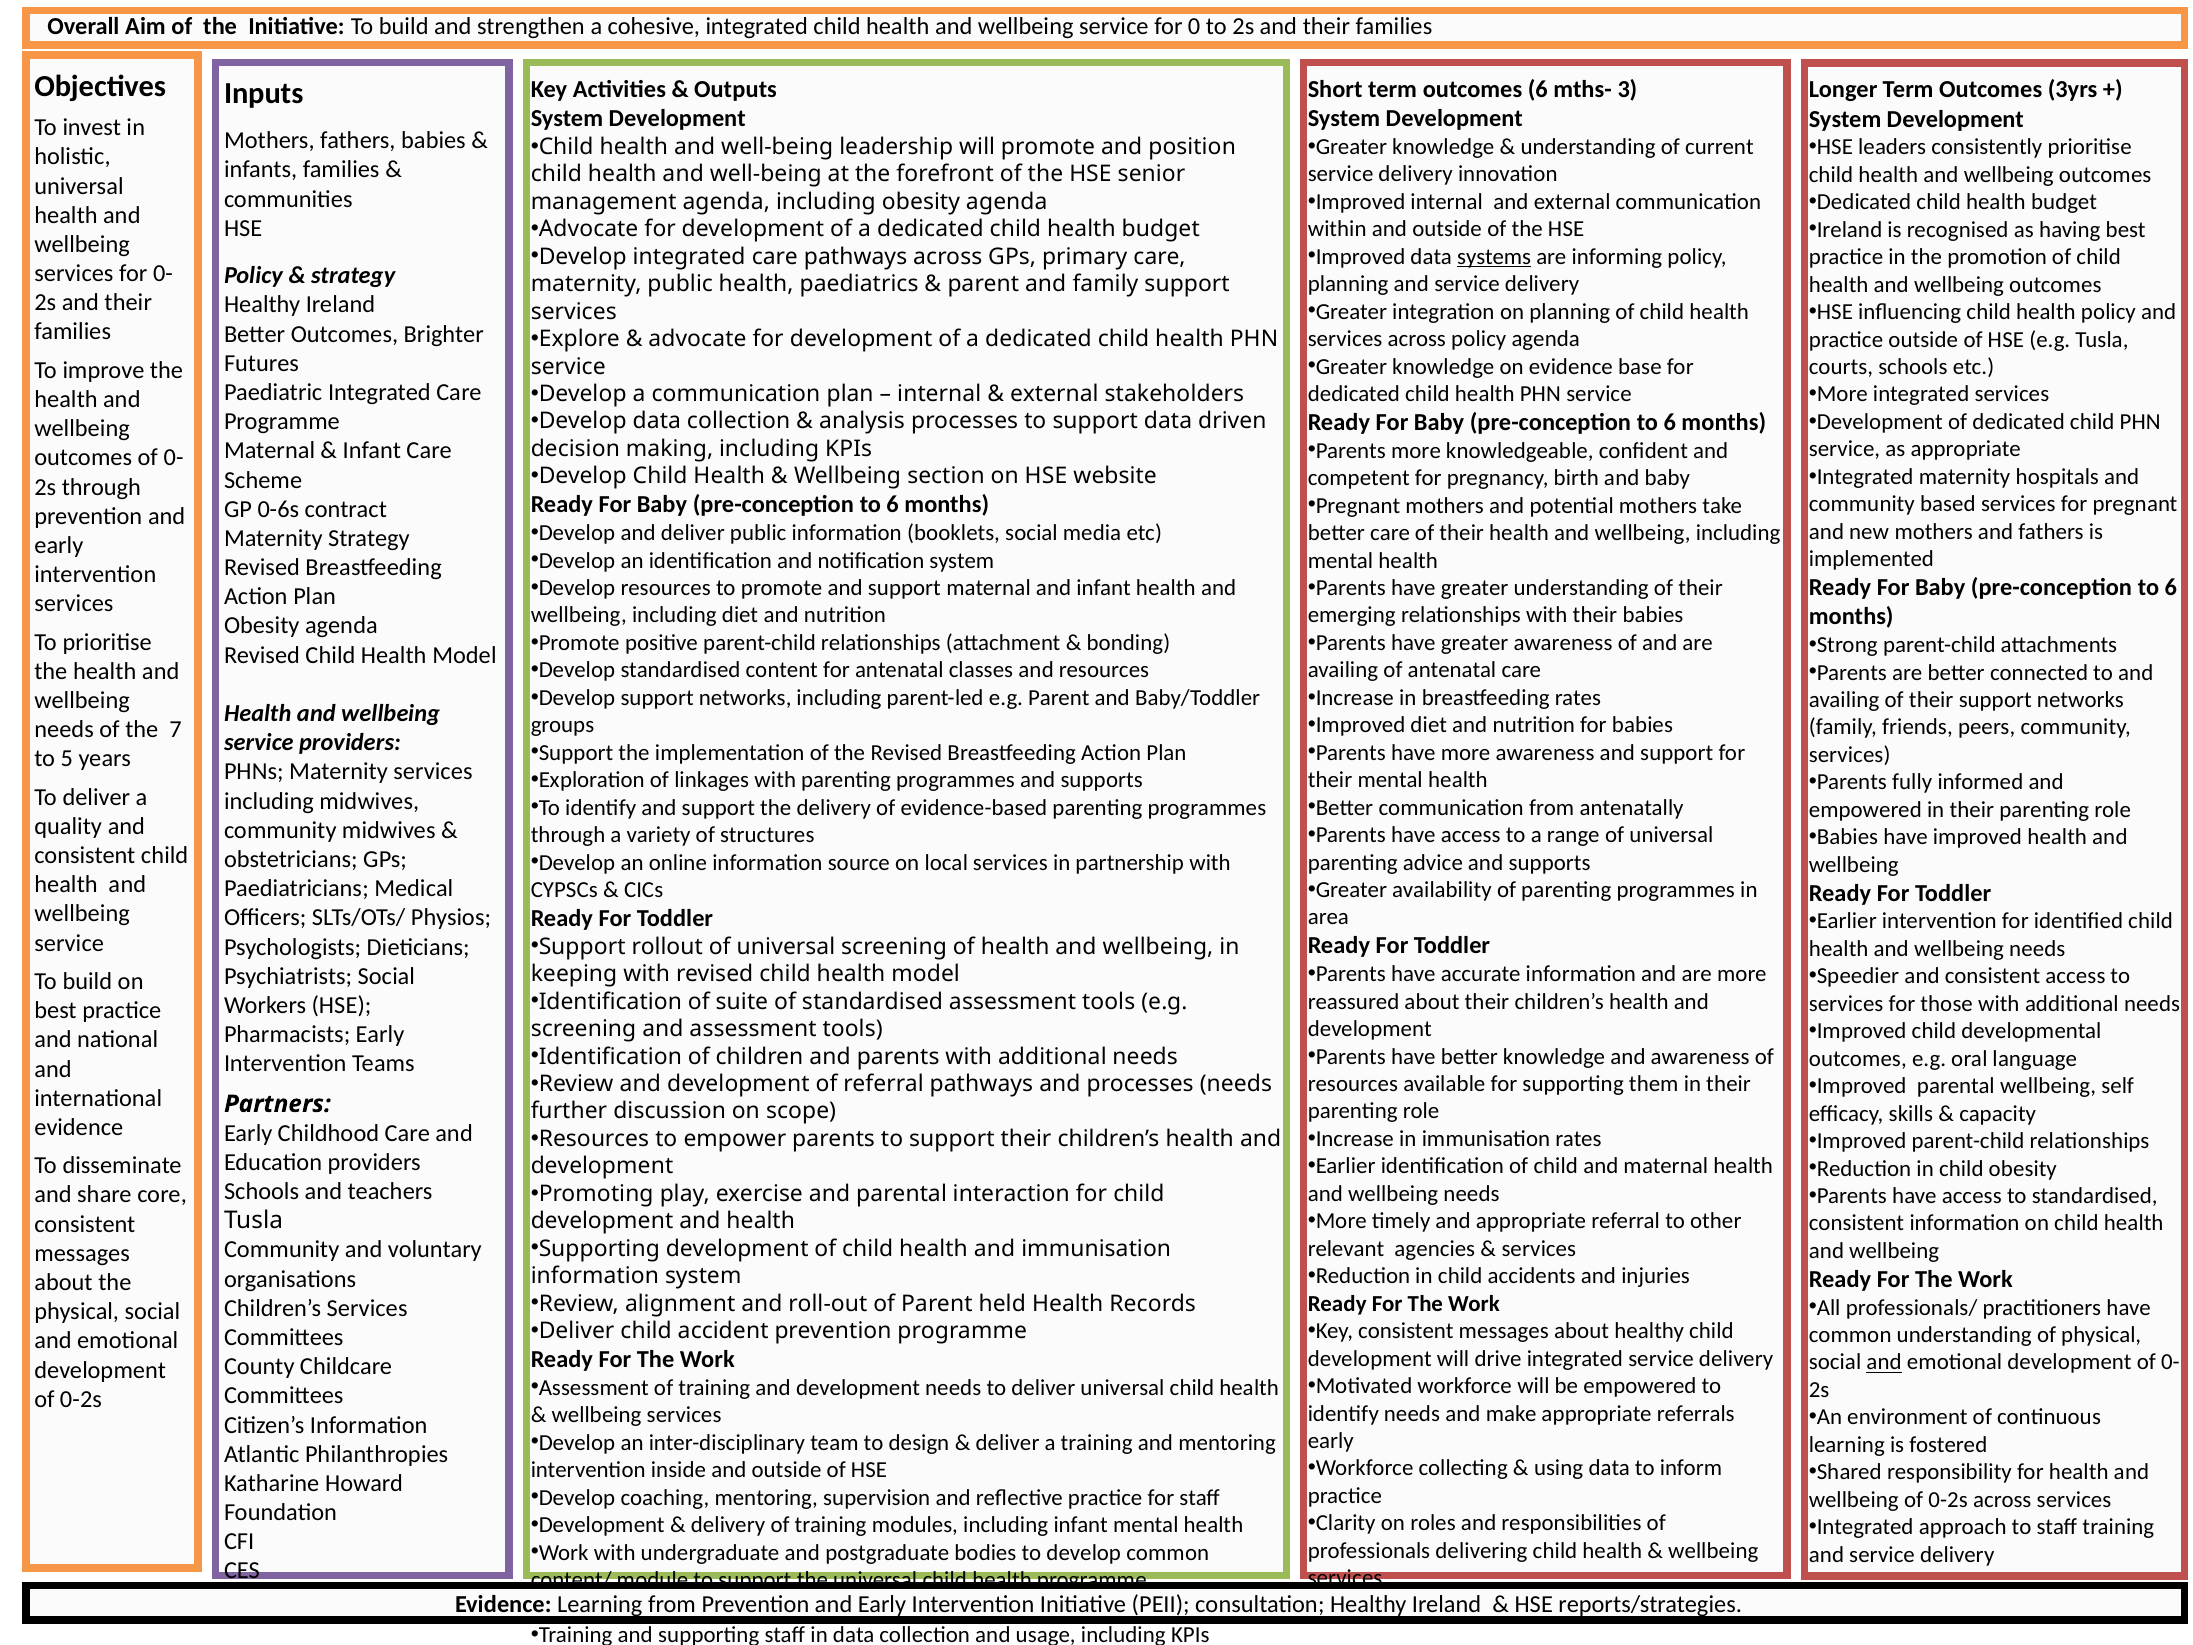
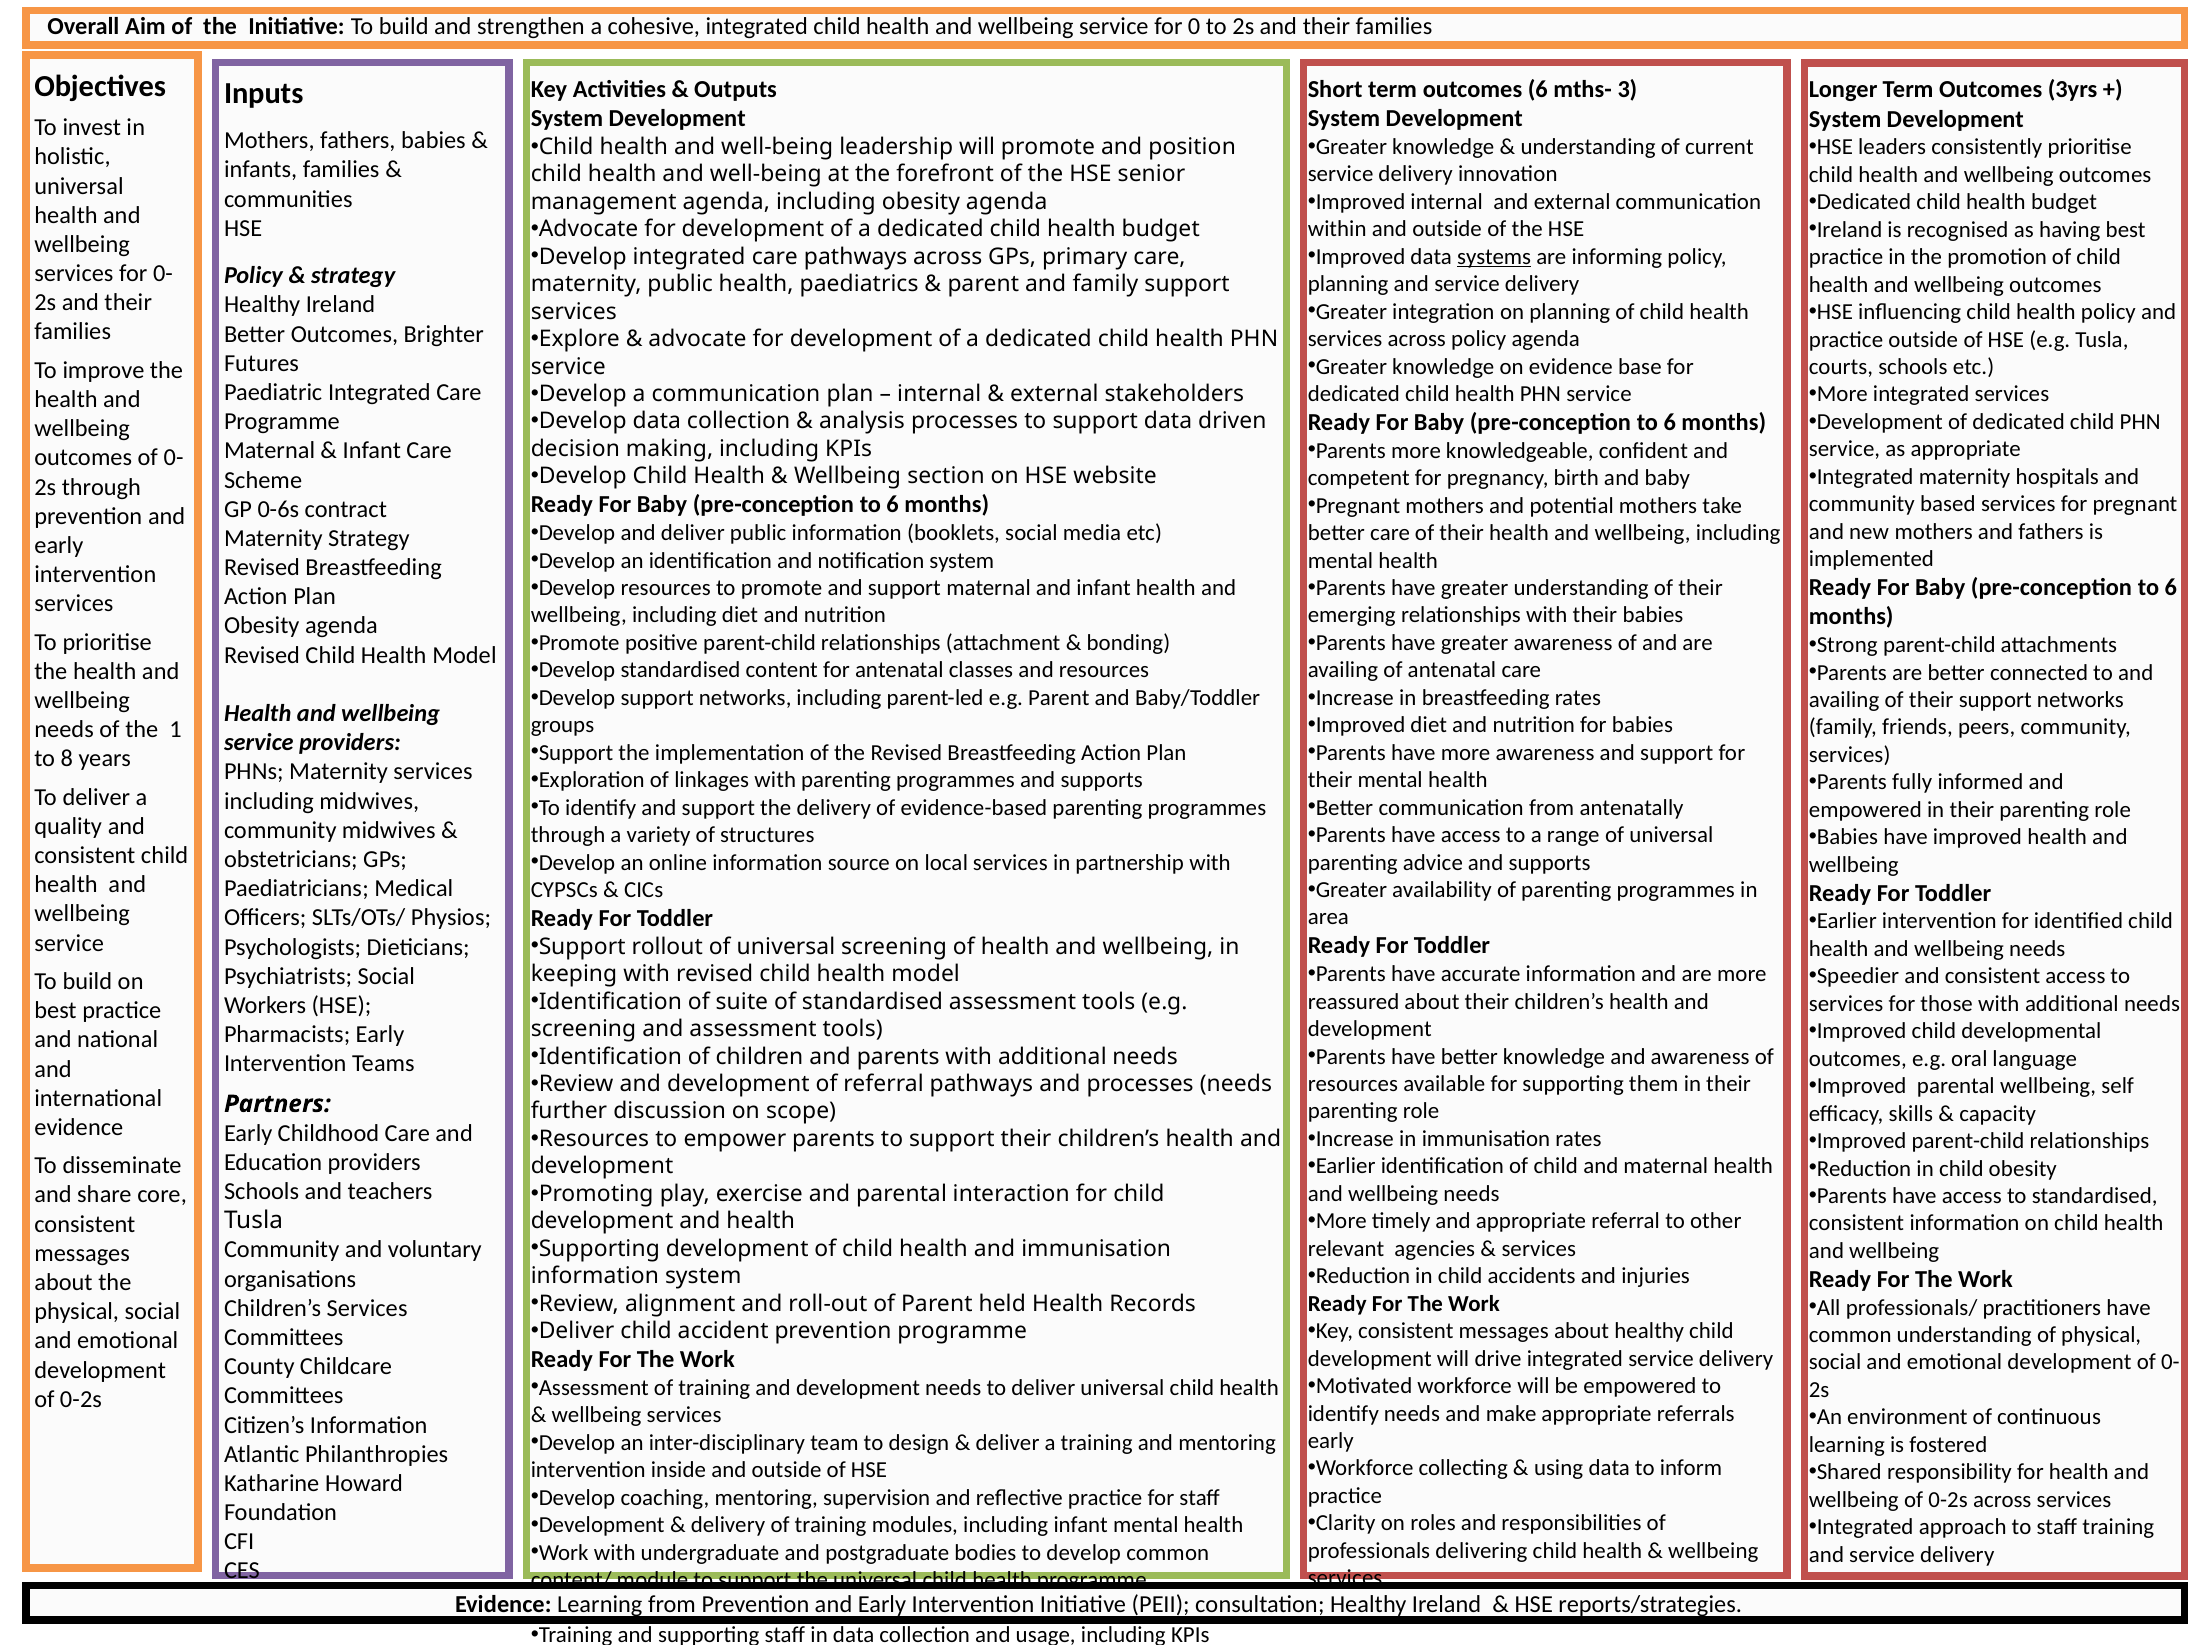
7: 7 -> 1
5: 5 -> 8
and at (1884, 1362) underline: present -> none
